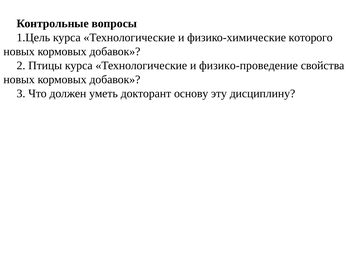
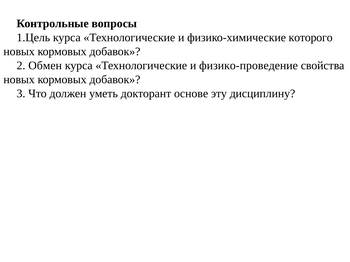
Птицы: Птицы -> Обмен
основу: основу -> основе
